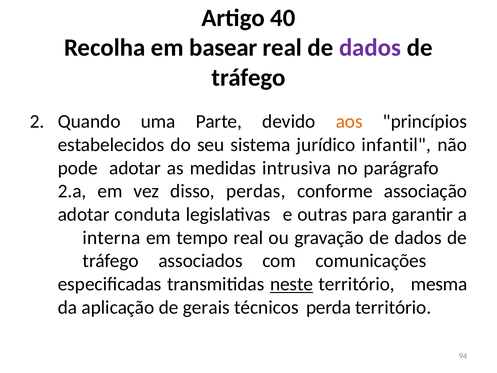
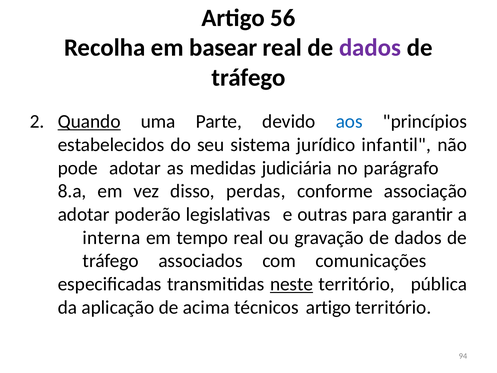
40: 40 -> 56
Quando underline: none -> present
aos colour: orange -> blue
intrusiva: intrusiva -> judiciária
2.a: 2.a -> 8.a
conduta: conduta -> poderão
mesma: mesma -> pública
gerais: gerais -> acima
técnicos perda: perda -> artigo
